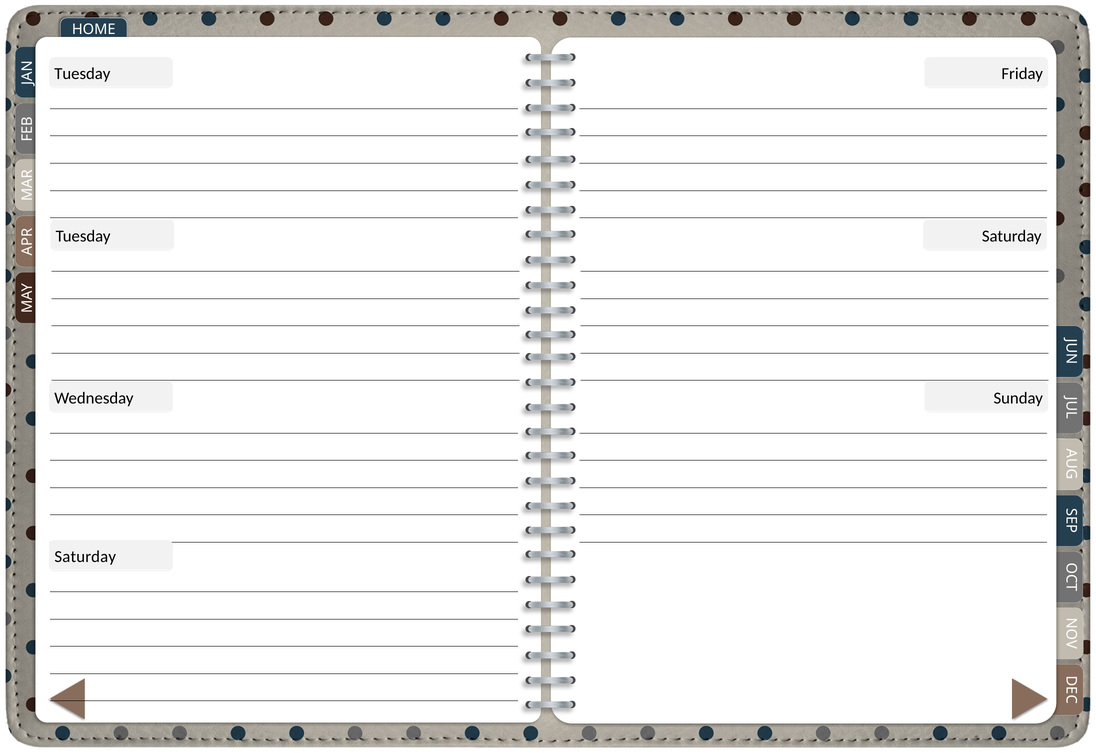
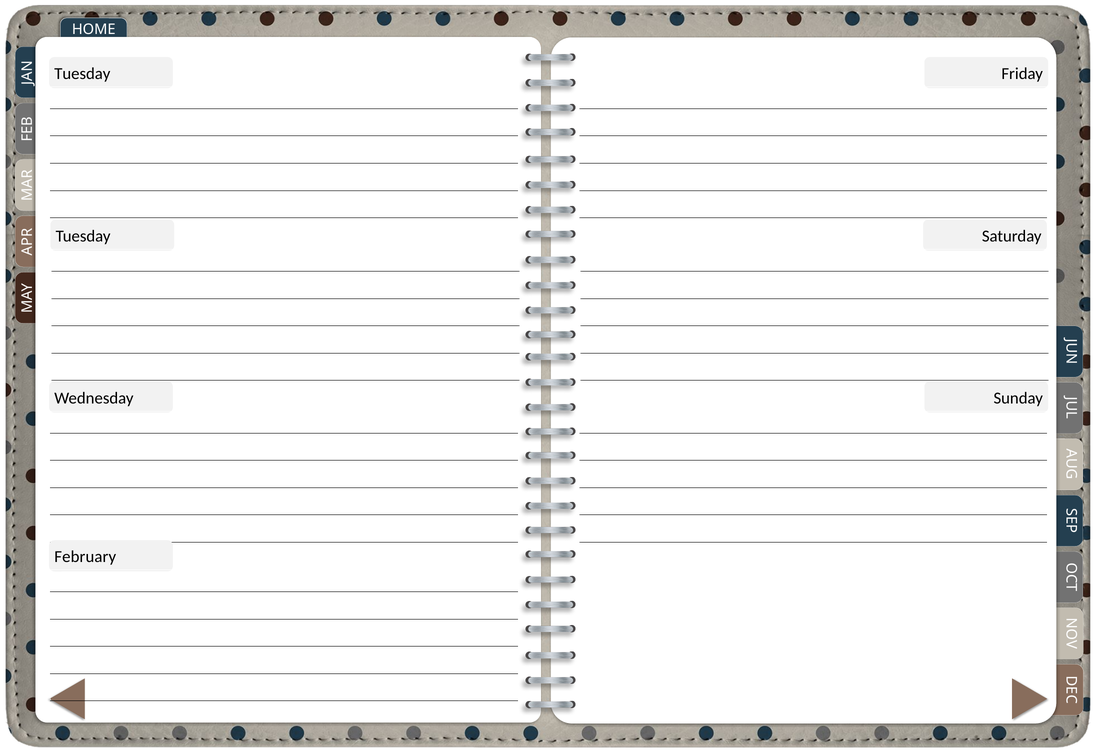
Saturday at (85, 557): Saturday -> February
